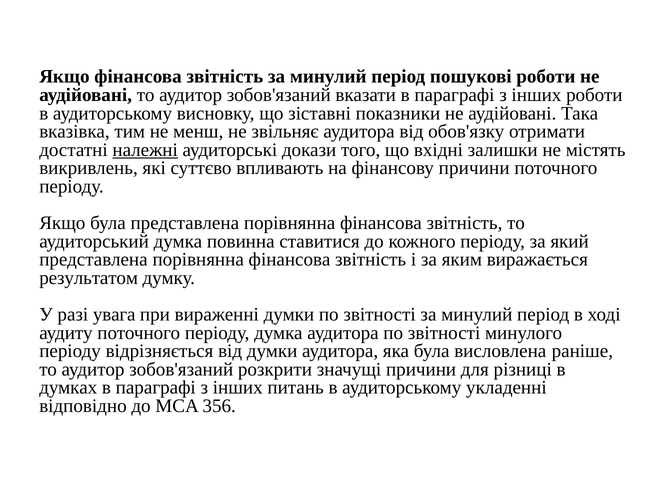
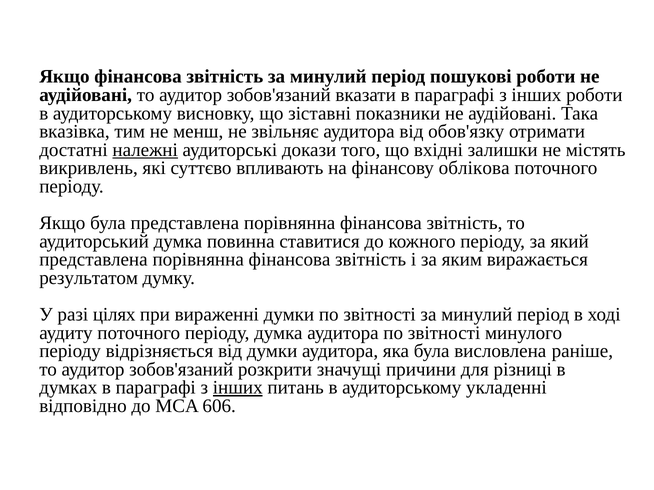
фінансову причини: причини -> облікова
увага: увага -> цілях
інших at (238, 388) underline: none -> present
356: 356 -> 606
